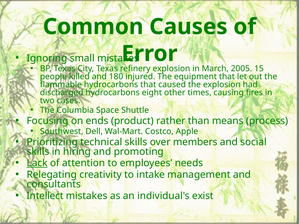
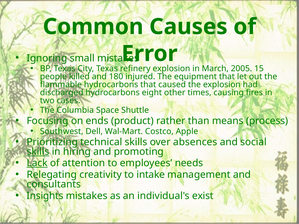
members: members -> absences
skills at (38, 152) underline: none -> present
Intellect: Intellect -> Insights
